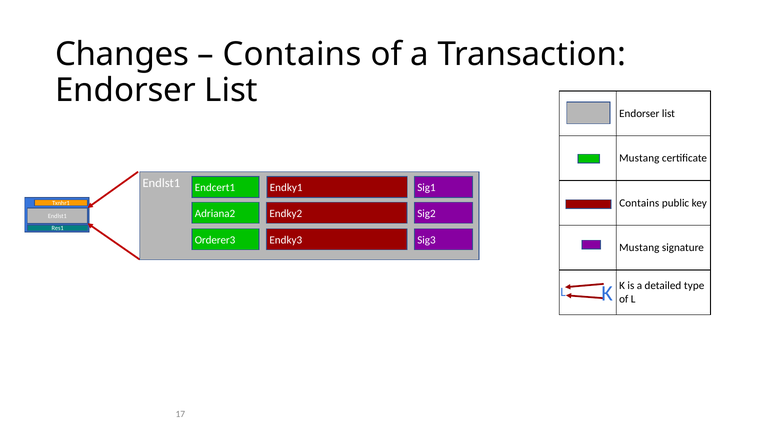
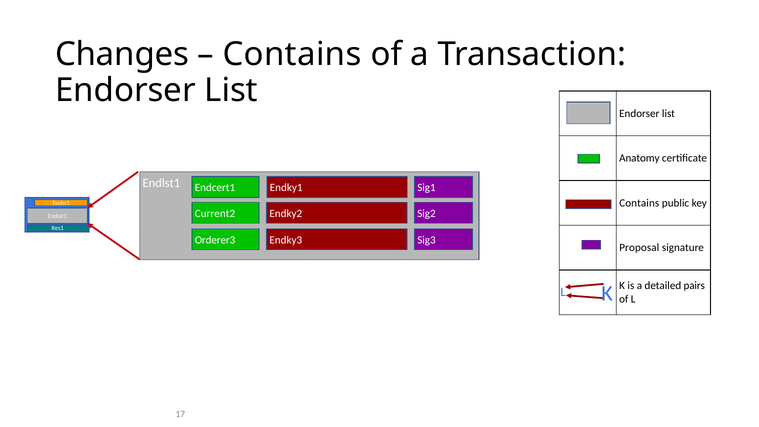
Mustang at (639, 158): Mustang -> Anatomy
Adriana2: Adriana2 -> Current2
Mustang at (639, 248): Mustang -> Proposal
type: type -> pairs
